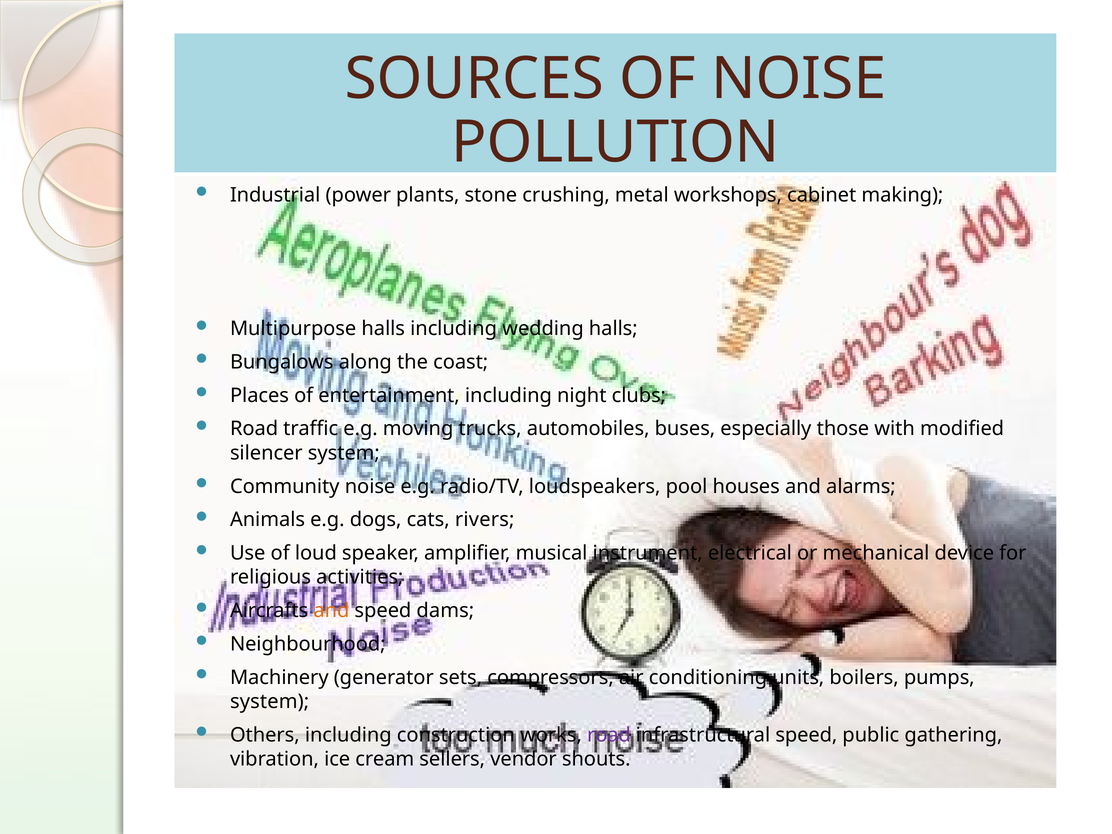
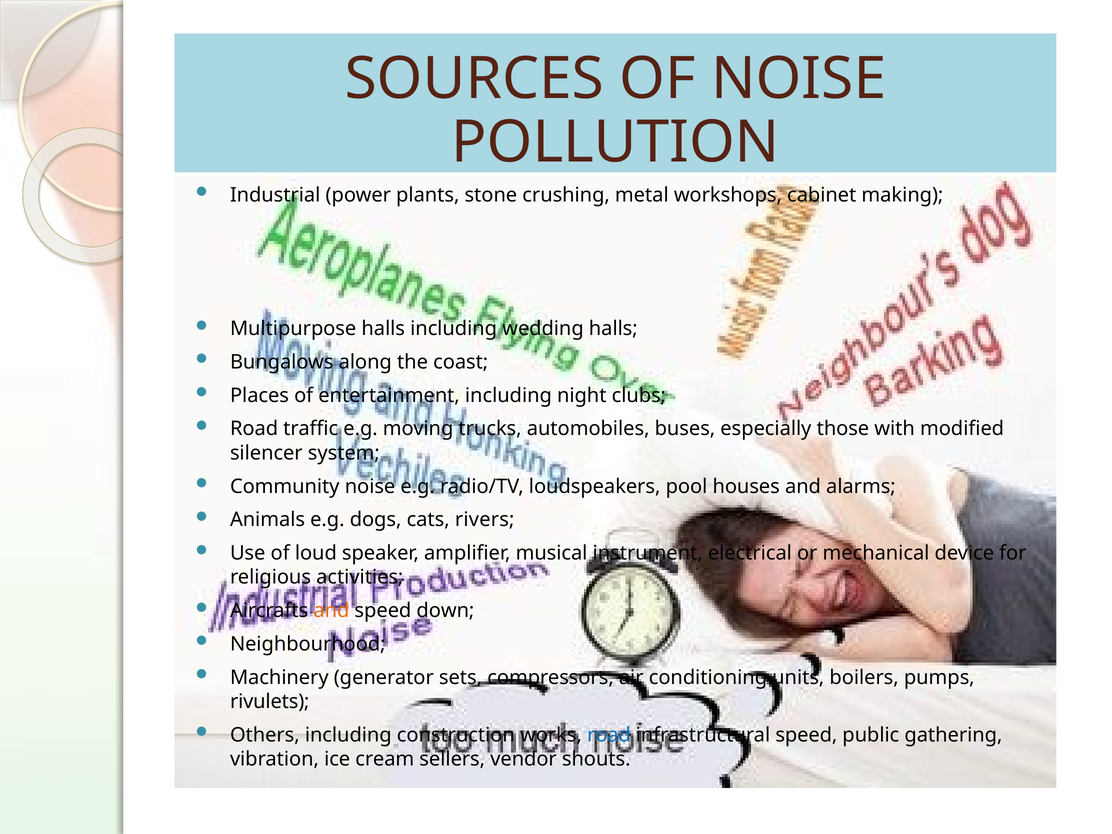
dams: dams -> down
system at (270, 702): system -> rivulets
road at (609, 735) colour: purple -> blue
